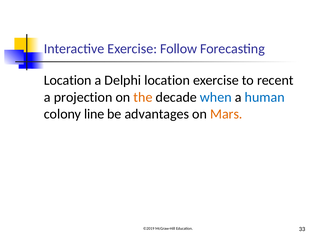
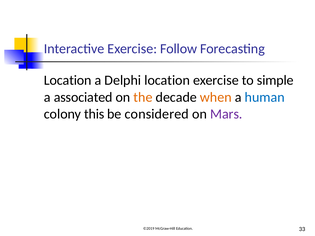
recent: recent -> simple
projection: projection -> associated
when colour: blue -> orange
line: line -> this
advantages: advantages -> considered
Mars colour: orange -> purple
